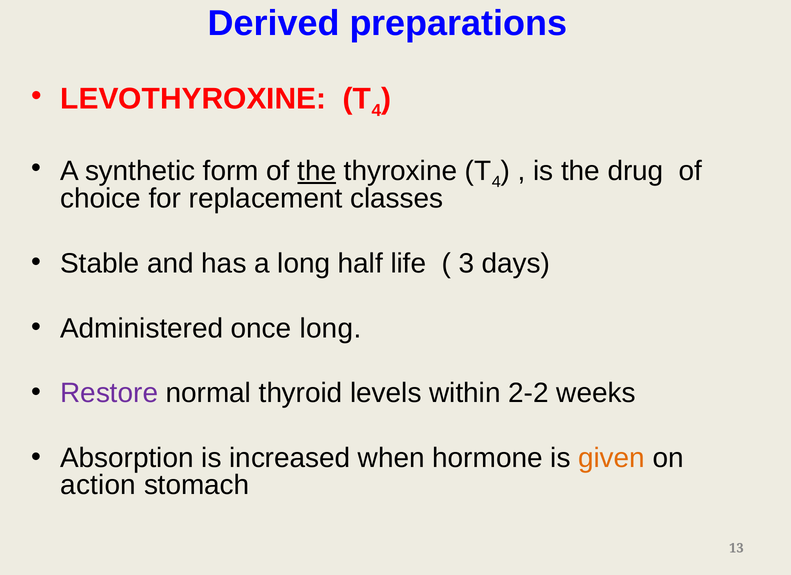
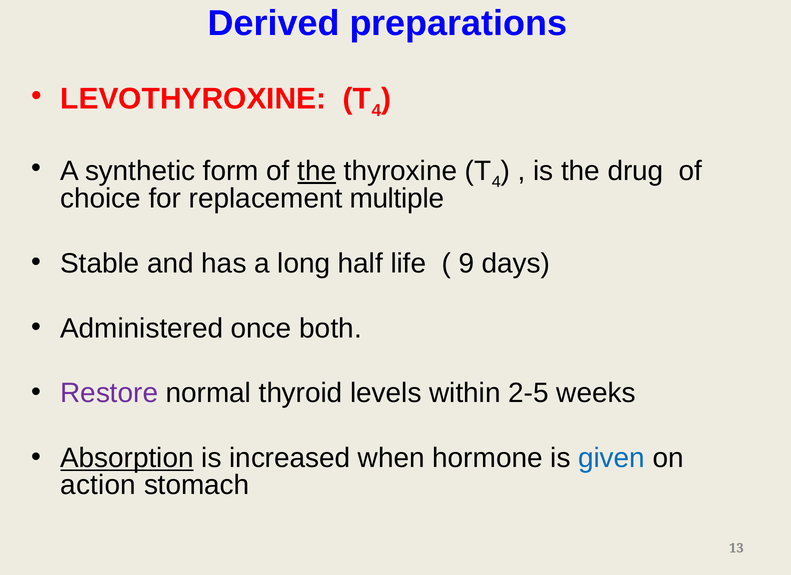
classes: classes -> multiple
3: 3 -> 9
once long: long -> both
2-2: 2-2 -> 2-5
Absorption underline: none -> present
given colour: orange -> blue
